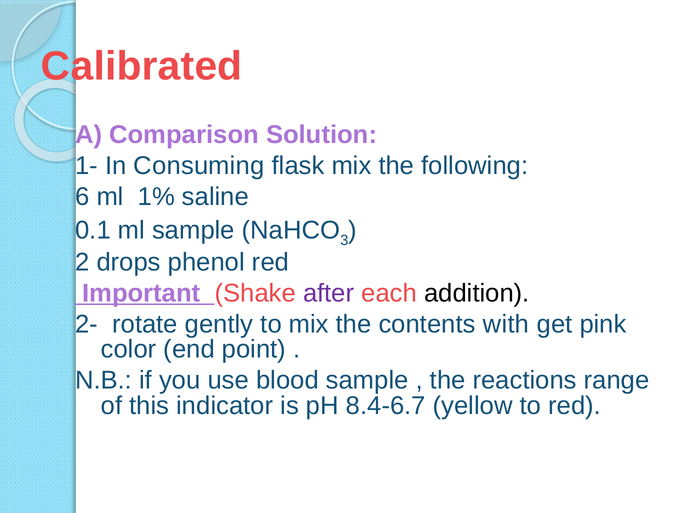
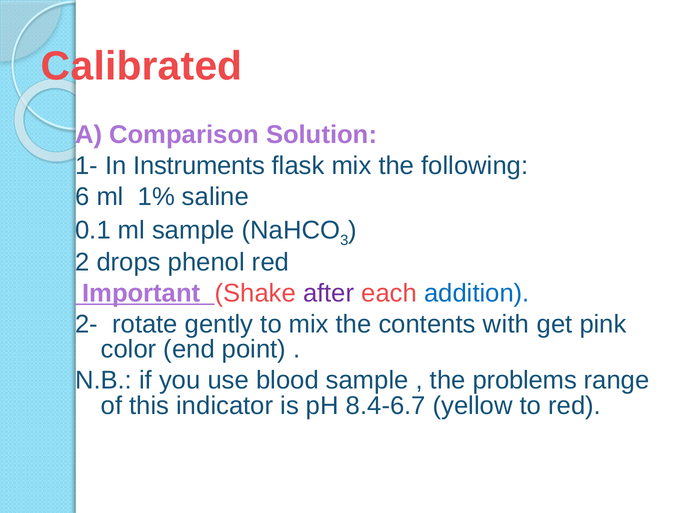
Consuming: Consuming -> Instruments
addition colour: black -> blue
reactions: reactions -> problems
